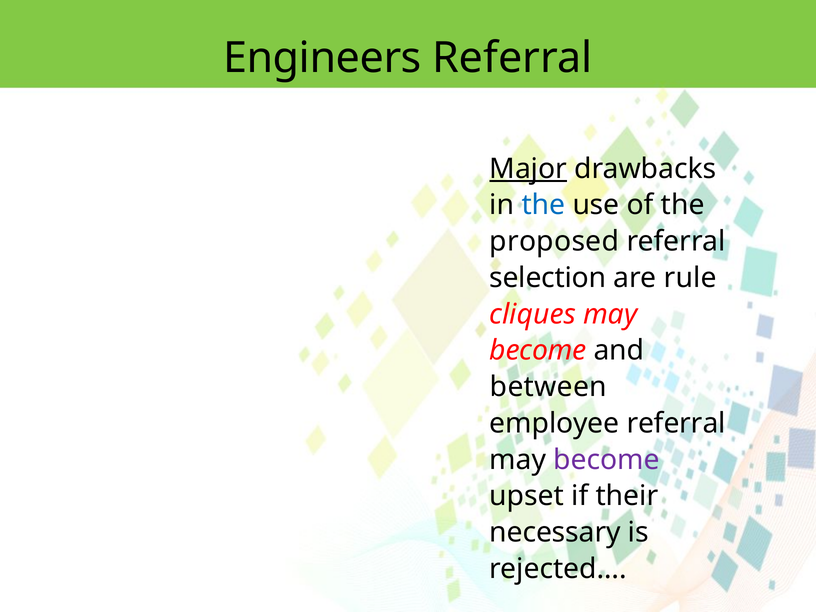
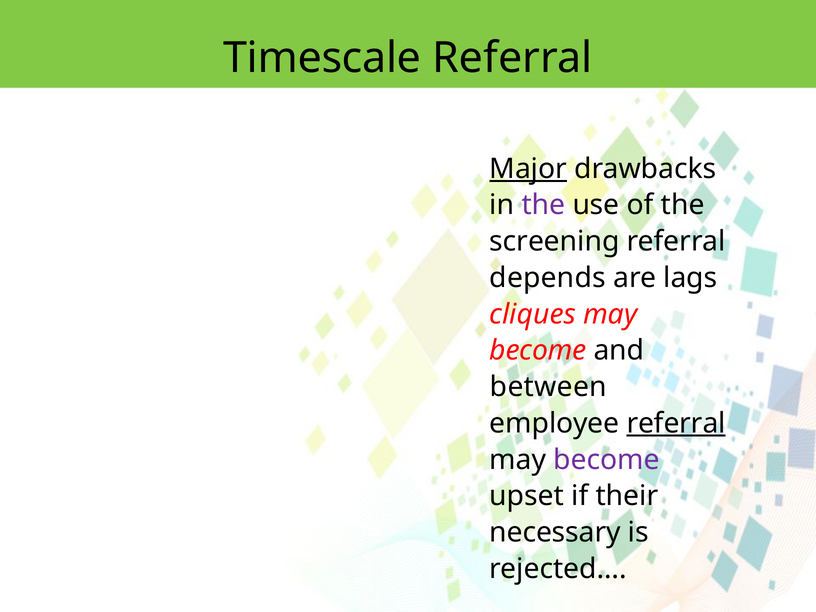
Engineers: Engineers -> Timescale
the at (543, 205) colour: blue -> purple
proposed: proposed -> screening
selection: selection -> depends
rule: rule -> lags
referral at (676, 423) underline: none -> present
